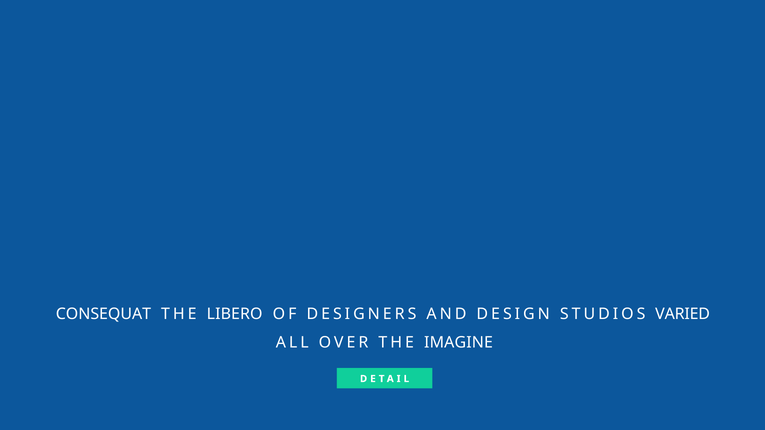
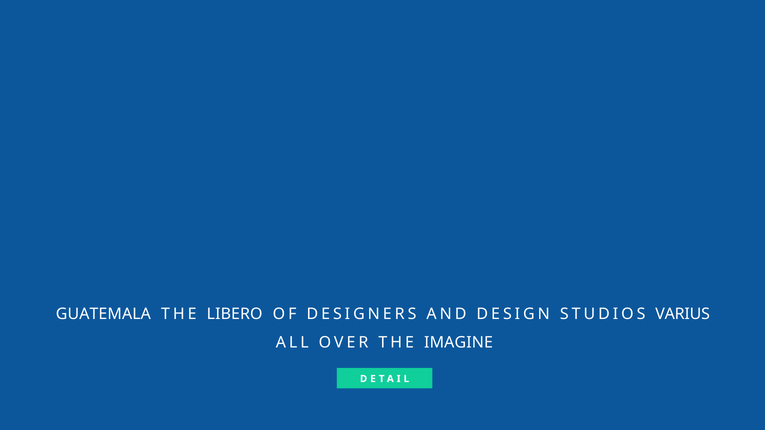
CONSEQUAT: CONSEQUAT -> GUATEMALA
VARIED: VARIED -> VARIUS
